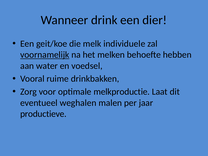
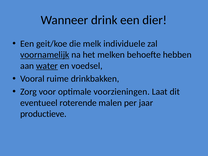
water underline: none -> present
melkproductie: melkproductie -> voorzieningen
weghalen: weghalen -> roterende
